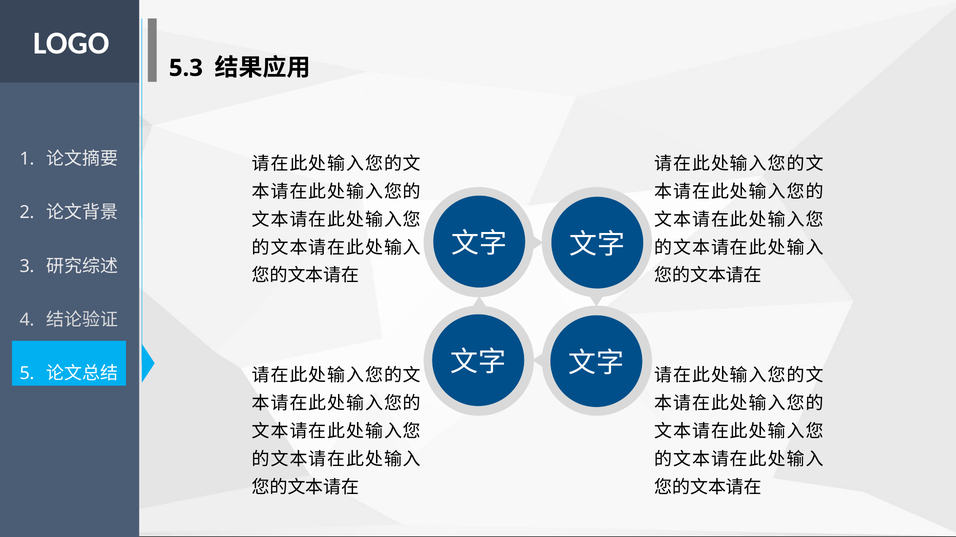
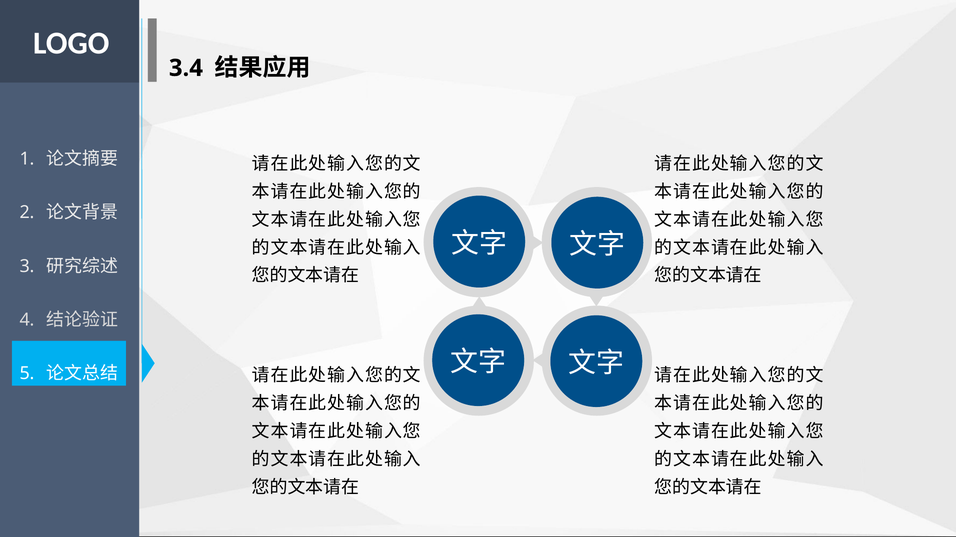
5.3: 5.3 -> 3.4
